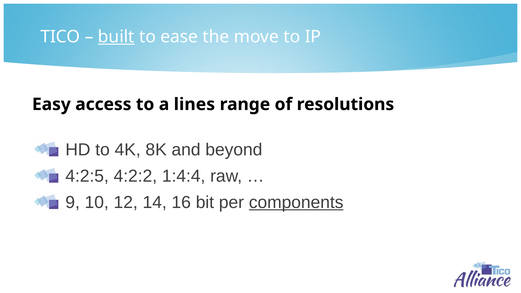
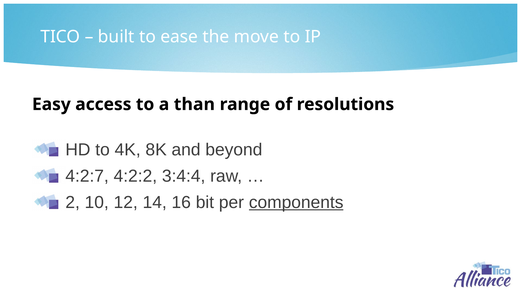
built underline: present -> none
lines: lines -> than
4:2:5: 4:2:5 -> 4:2:7
1:4:4: 1:4:4 -> 3:4:4
9: 9 -> 2
